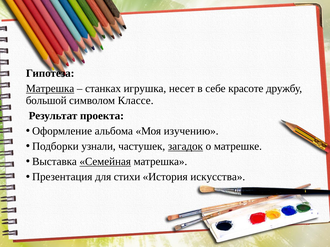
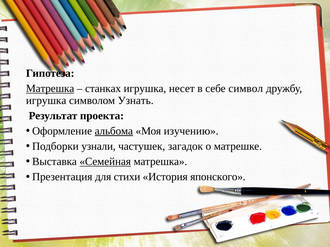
красоте: красоте -> символ
большой at (46, 101): большой -> игрушка
Классе: Классе -> Узнать
альбома underline: none -> present
загадок underline: present -> none
искусства: искусства -> японского
